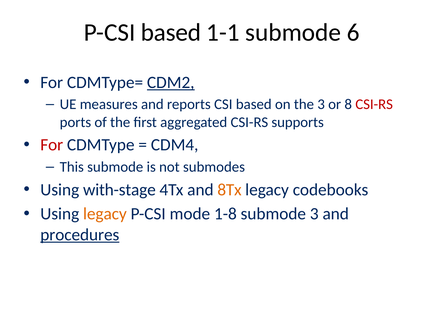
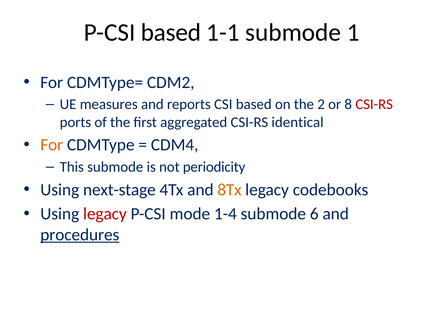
6: 6 -> 1
CDM2 underline: present -> none
the 3: 3 -> 2
supports: supports -> identical
For at (52, 145) colour: red -> orange
submodes: submodes -> periodicity
with-stage: with-stage -> next-stage
legacy at (105, 214) colour: orange -> red
1-8: 1-8 -> 1-4
submode 3: 3 -> 6
